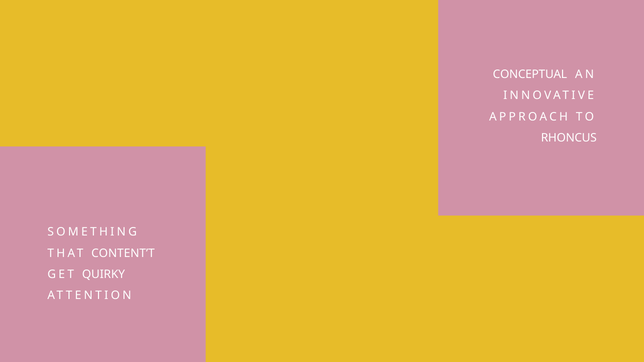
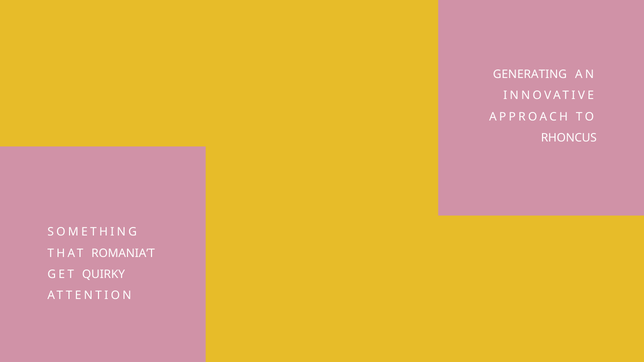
CONCEPTUAL: CONCEPTUAL -> GENERATING
CONTENT’T: CONTENT’T -> ROMANIA’T
